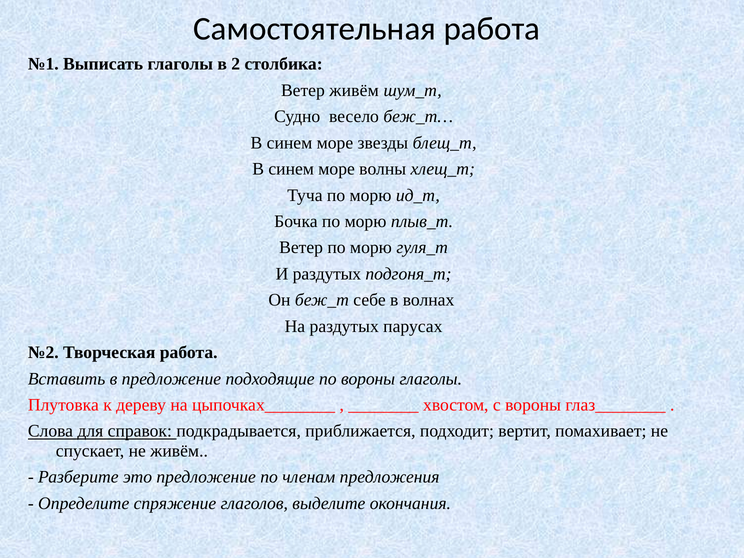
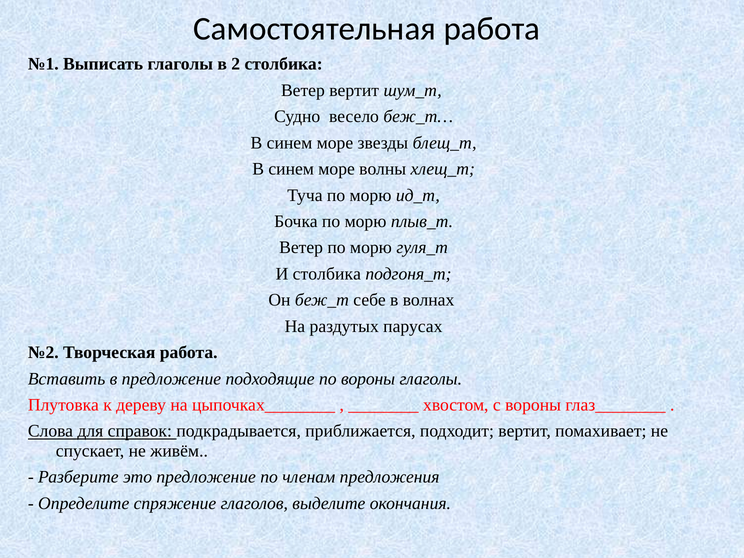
Ветер живём: живём -> вертит
И раздутых: раздутых -> столбика
